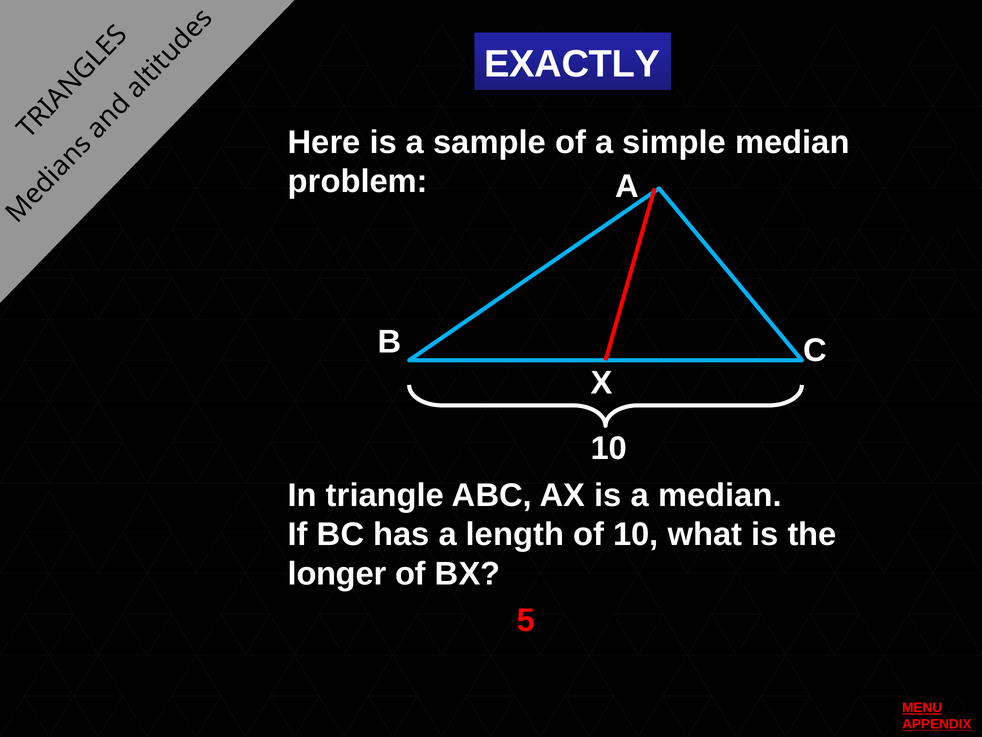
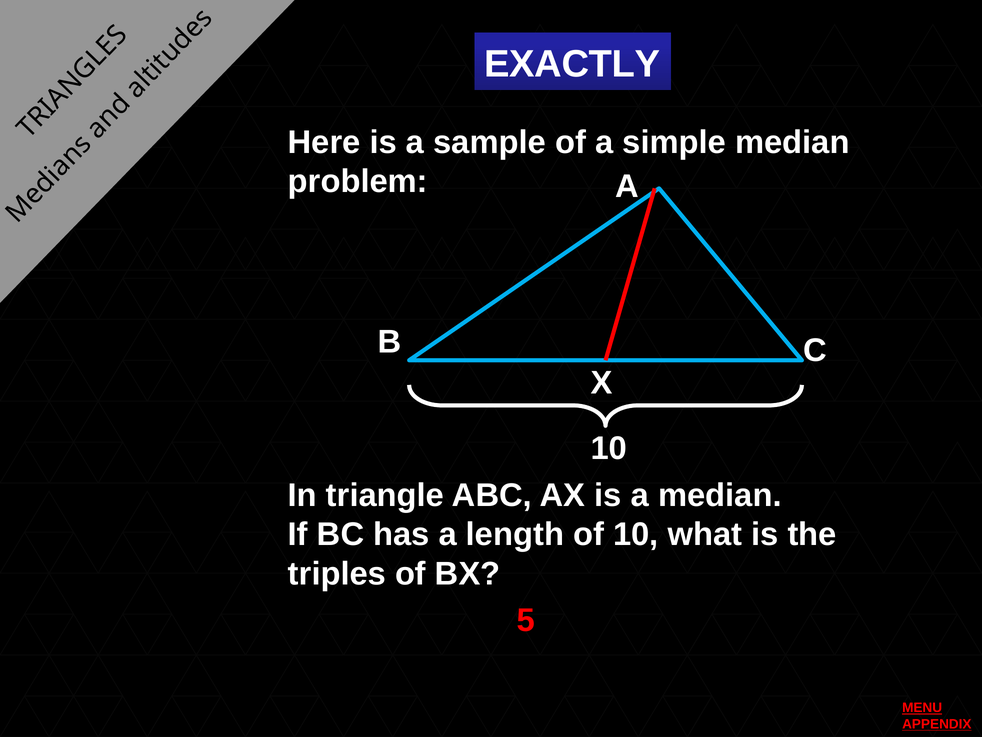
longer: longer -> triples
